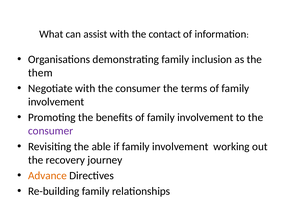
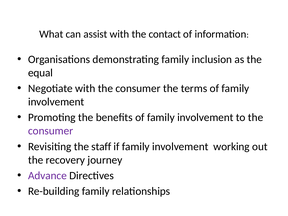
them: them -> equal
able: able -> staff
Advance colour: orange -> purple
